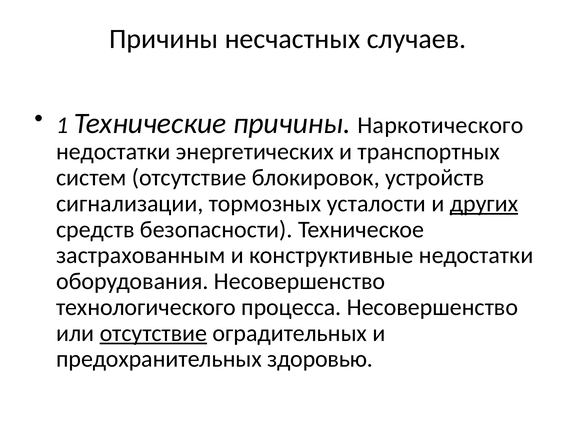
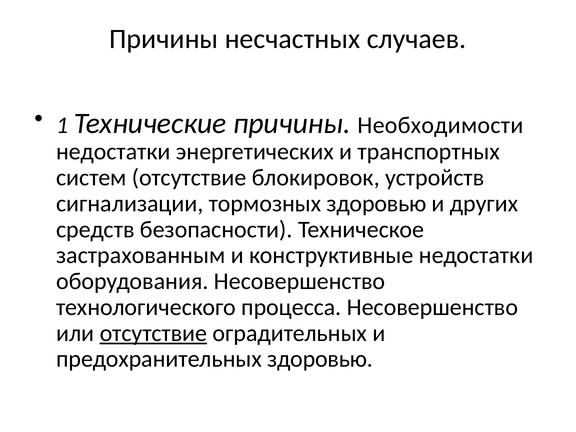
Наркотического: Наркотического -> Необходимости
тормозных усталости: усталости -> здоровью
других underline: present -> none
